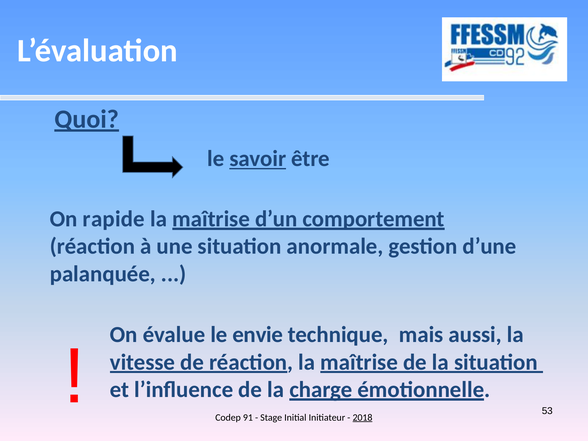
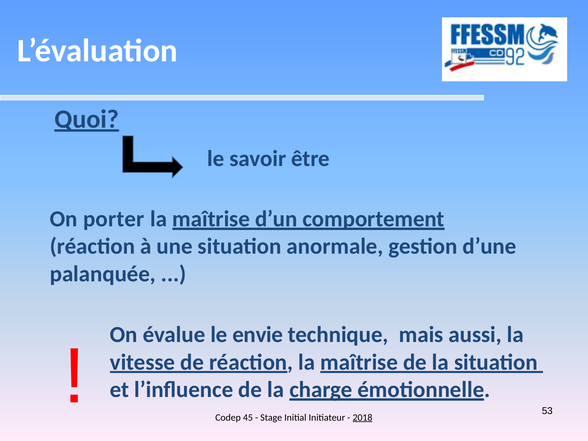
savoir underline: present -> none
rapide: rapide -> porter
91: 91 -> 45
